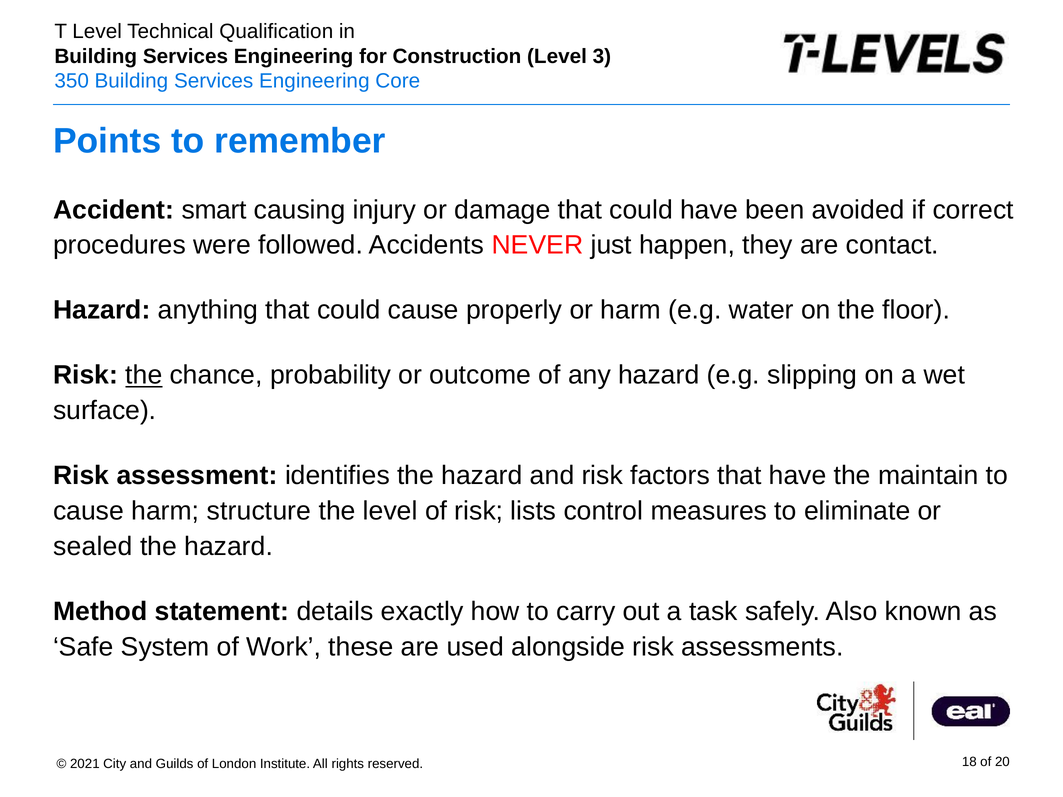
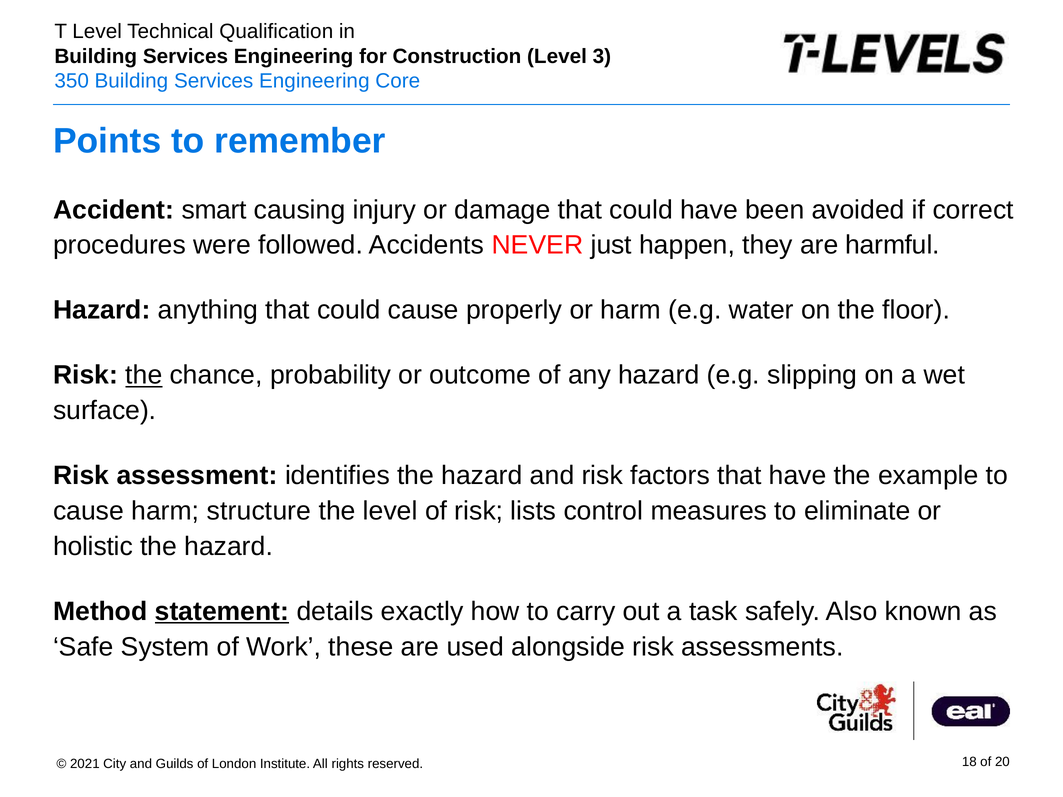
contact: contact -> harmful
maintain: maintain -> example
sealed: sealed -> holistic
statement underline: none -> present
